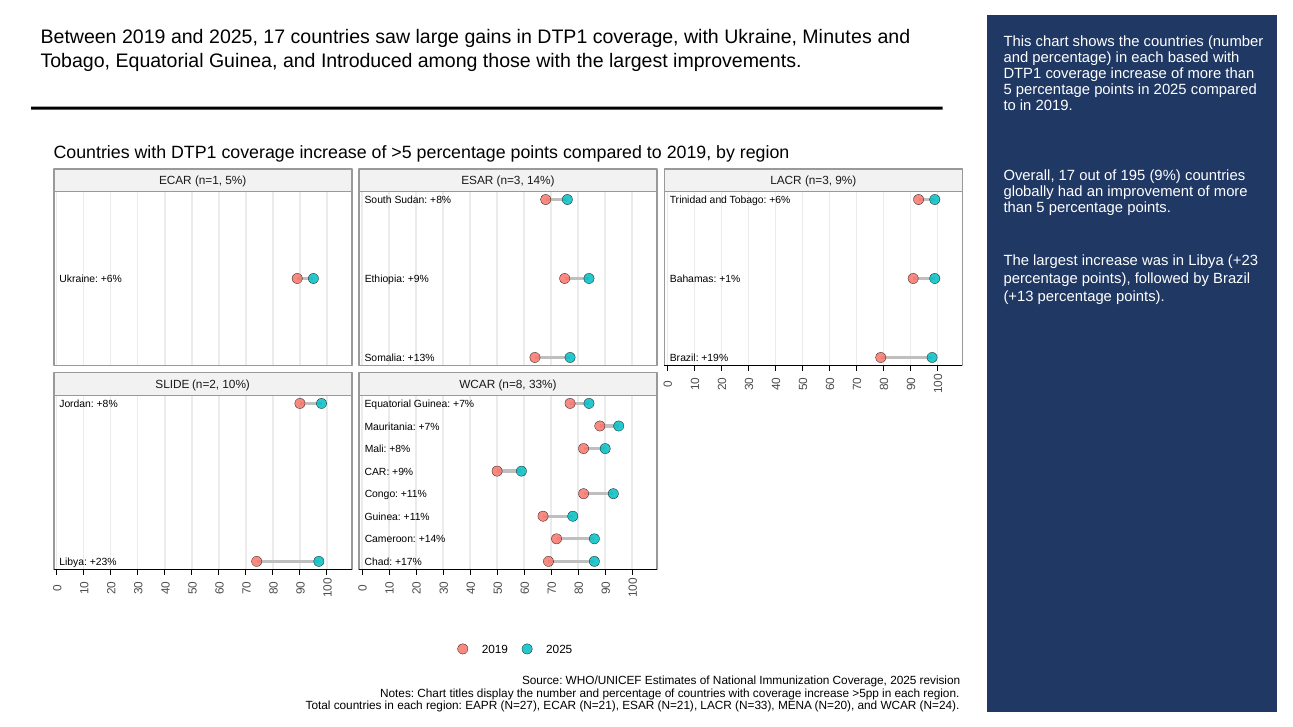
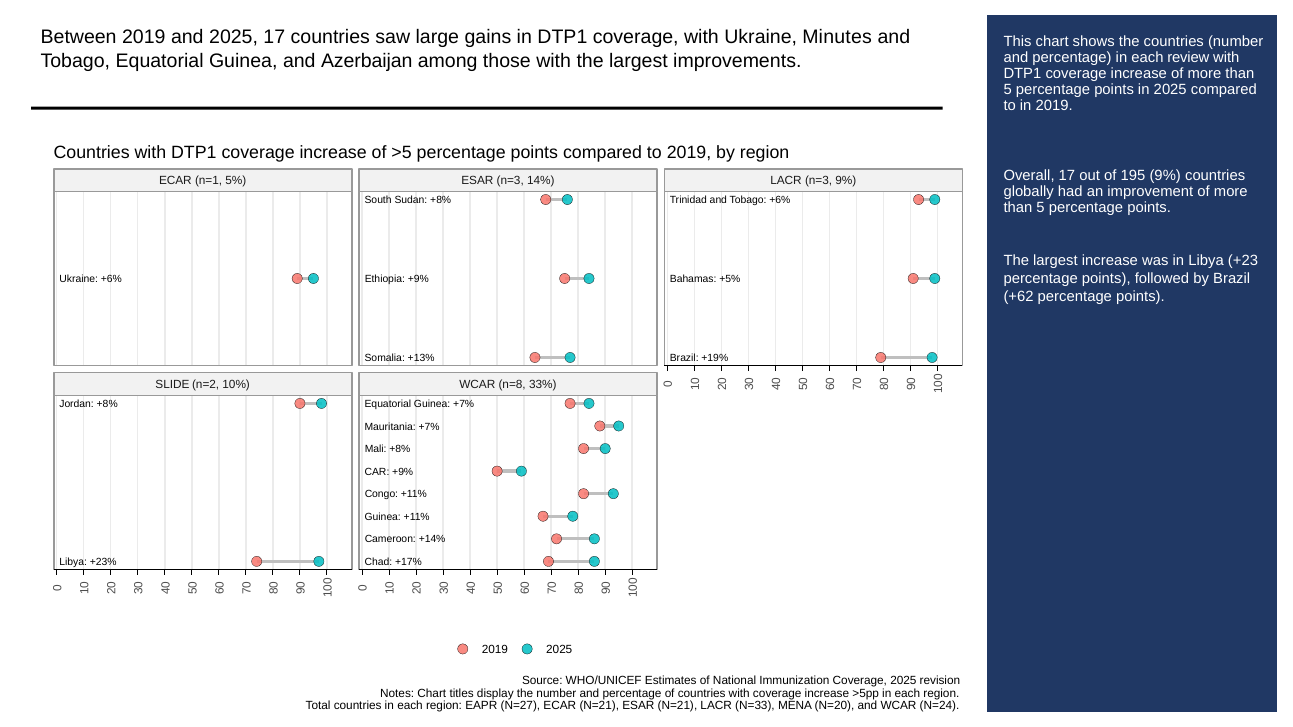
based: based -> review
Introduced: Introduced -> Azerbaijan
+1%: +1% -> +5%
+13: +13 -> +62
